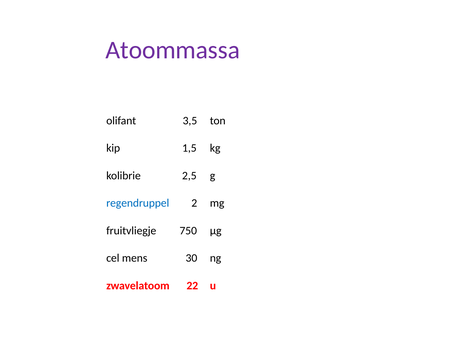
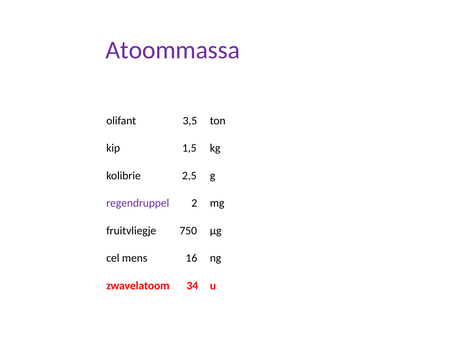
regendruppel colour: blue -> purple
30: 30 -> 16
22: 22 -> 34
